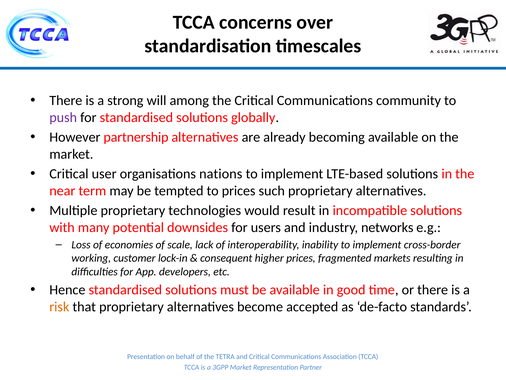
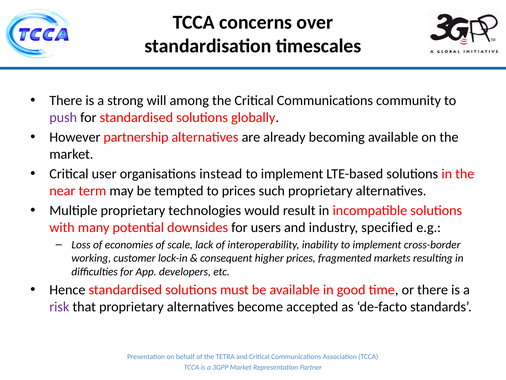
nations: nations -> instead
networks: networks -> specified
risk colour: orange -> purple
